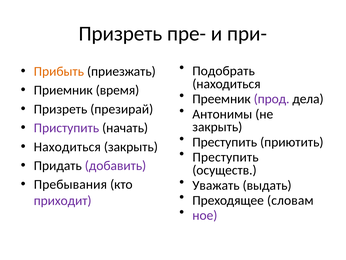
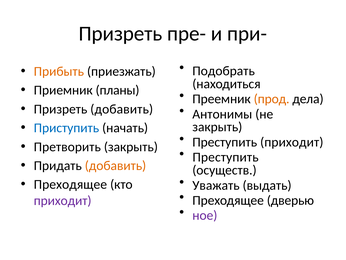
время: время -> планы
прод colour: purple -> orange
Призреть презирай: презирай -> добавить
Приступить colour: purple -> blue
Преступить приютить: приютить -> приходит
Находиться at (67, 147): Находиться -> Претворить
добавить at (115, 165) colour: purple -> orange
Пребывания at (70, 184): Пребывания -> Преходящее
словам: словам -> дверью
